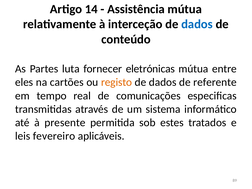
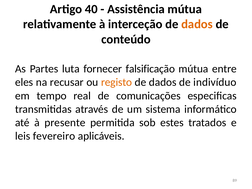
14: 14 -> 40
dados at (197, 24) colour: blue -> orange
eletrónicas: eletrónicas -> falsificação
cartões: cartões -> recusar
referente: referente -> indivíduo
